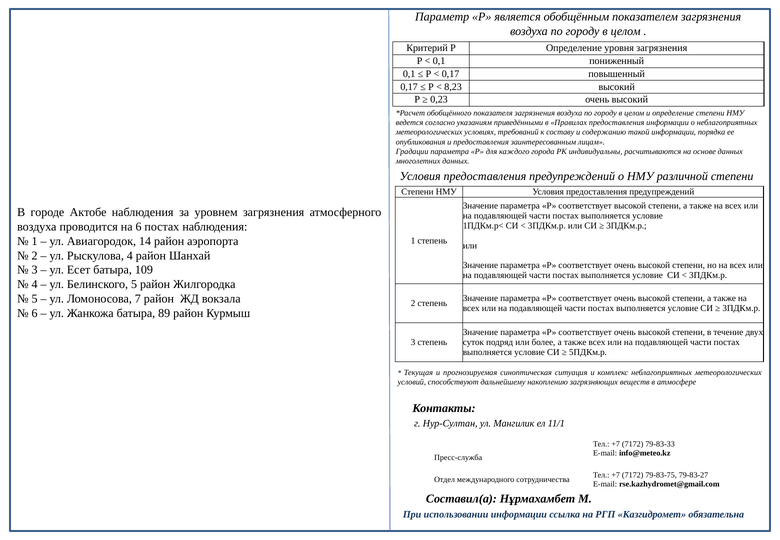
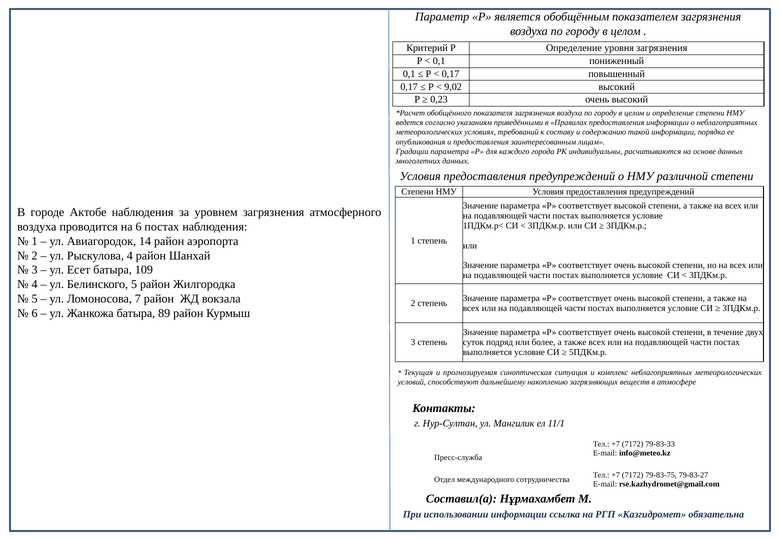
8,23: 8,23 -> 9,02
